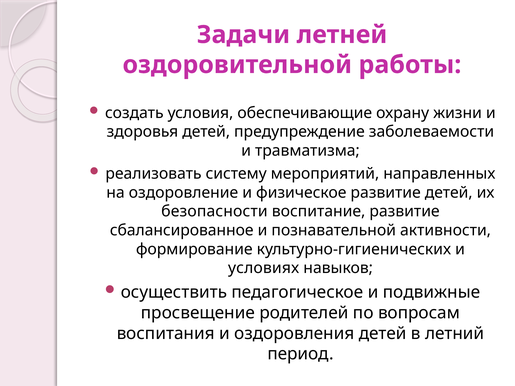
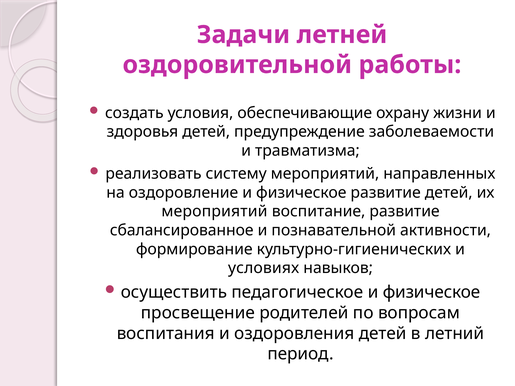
безопасности at (214, 212): безопасности -> мероприятий
педагогическое и подвижные: подвижные -> физическое
